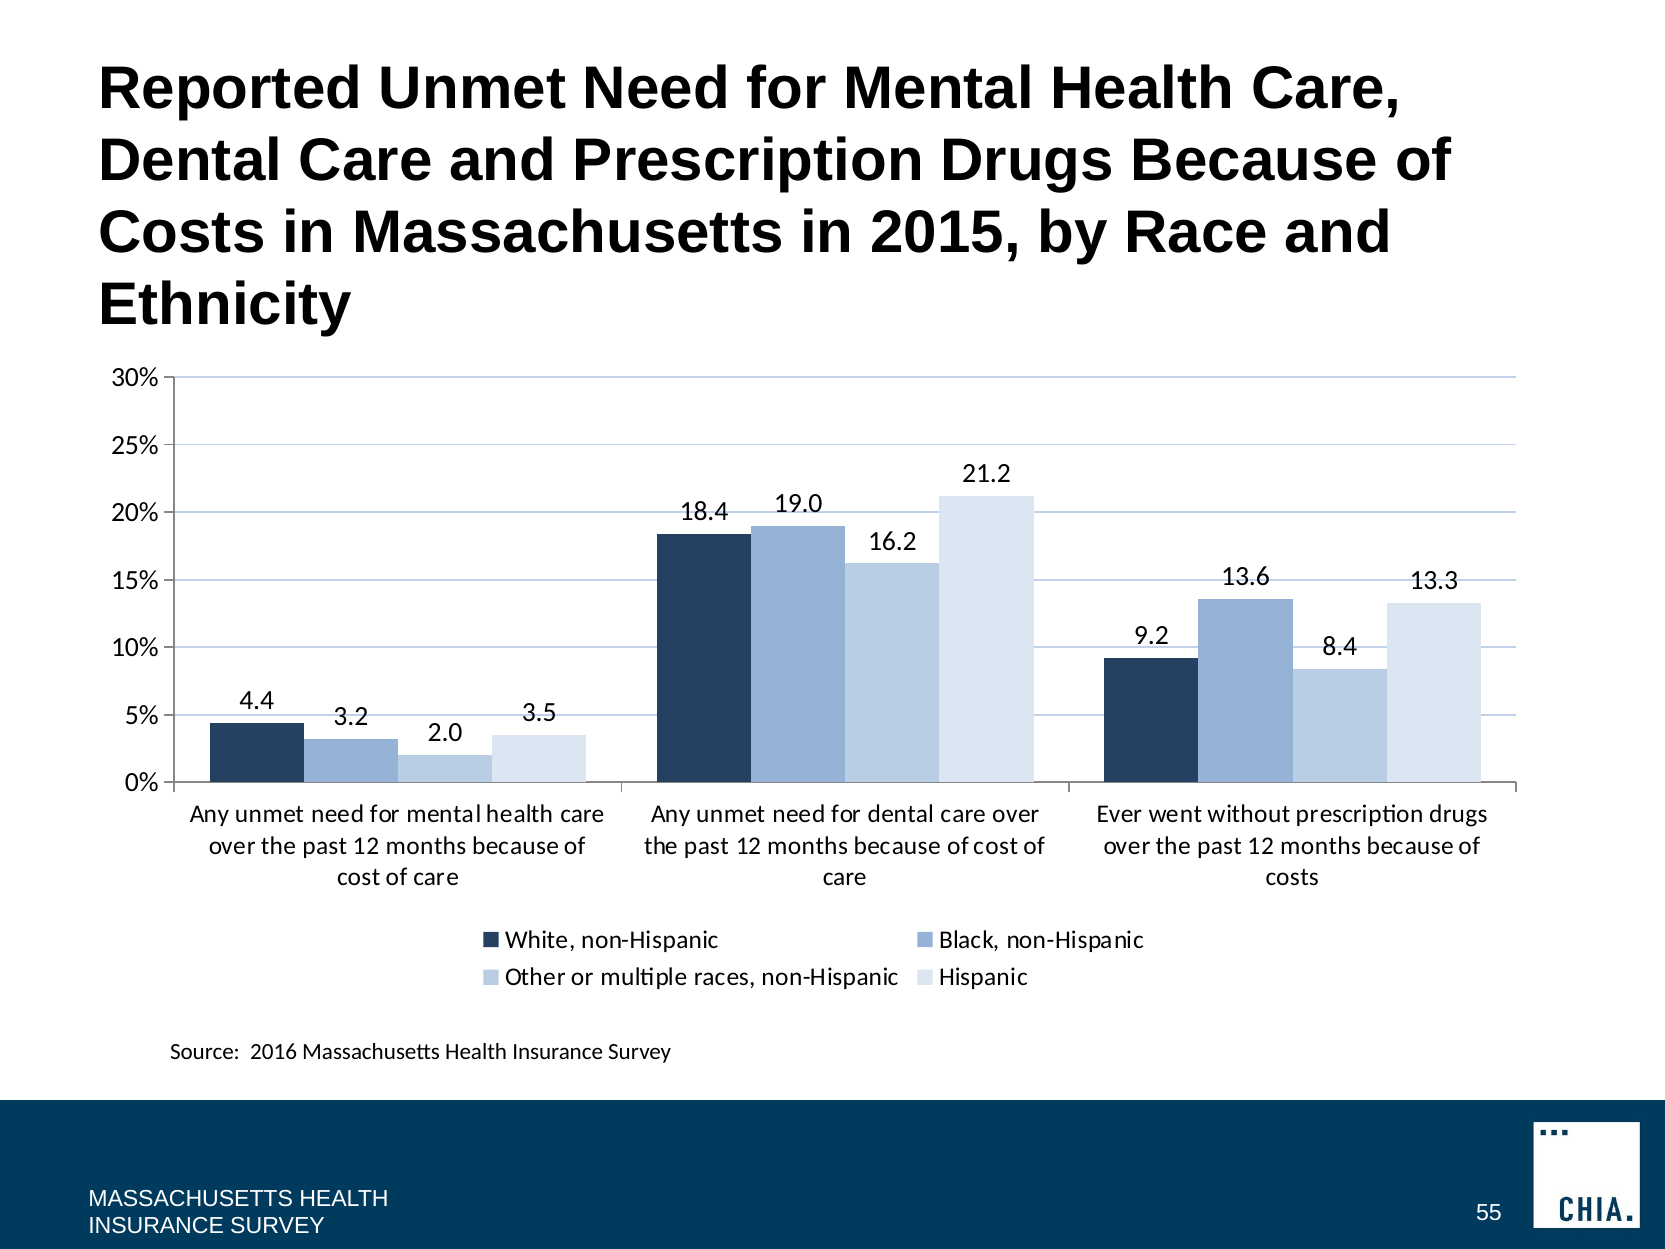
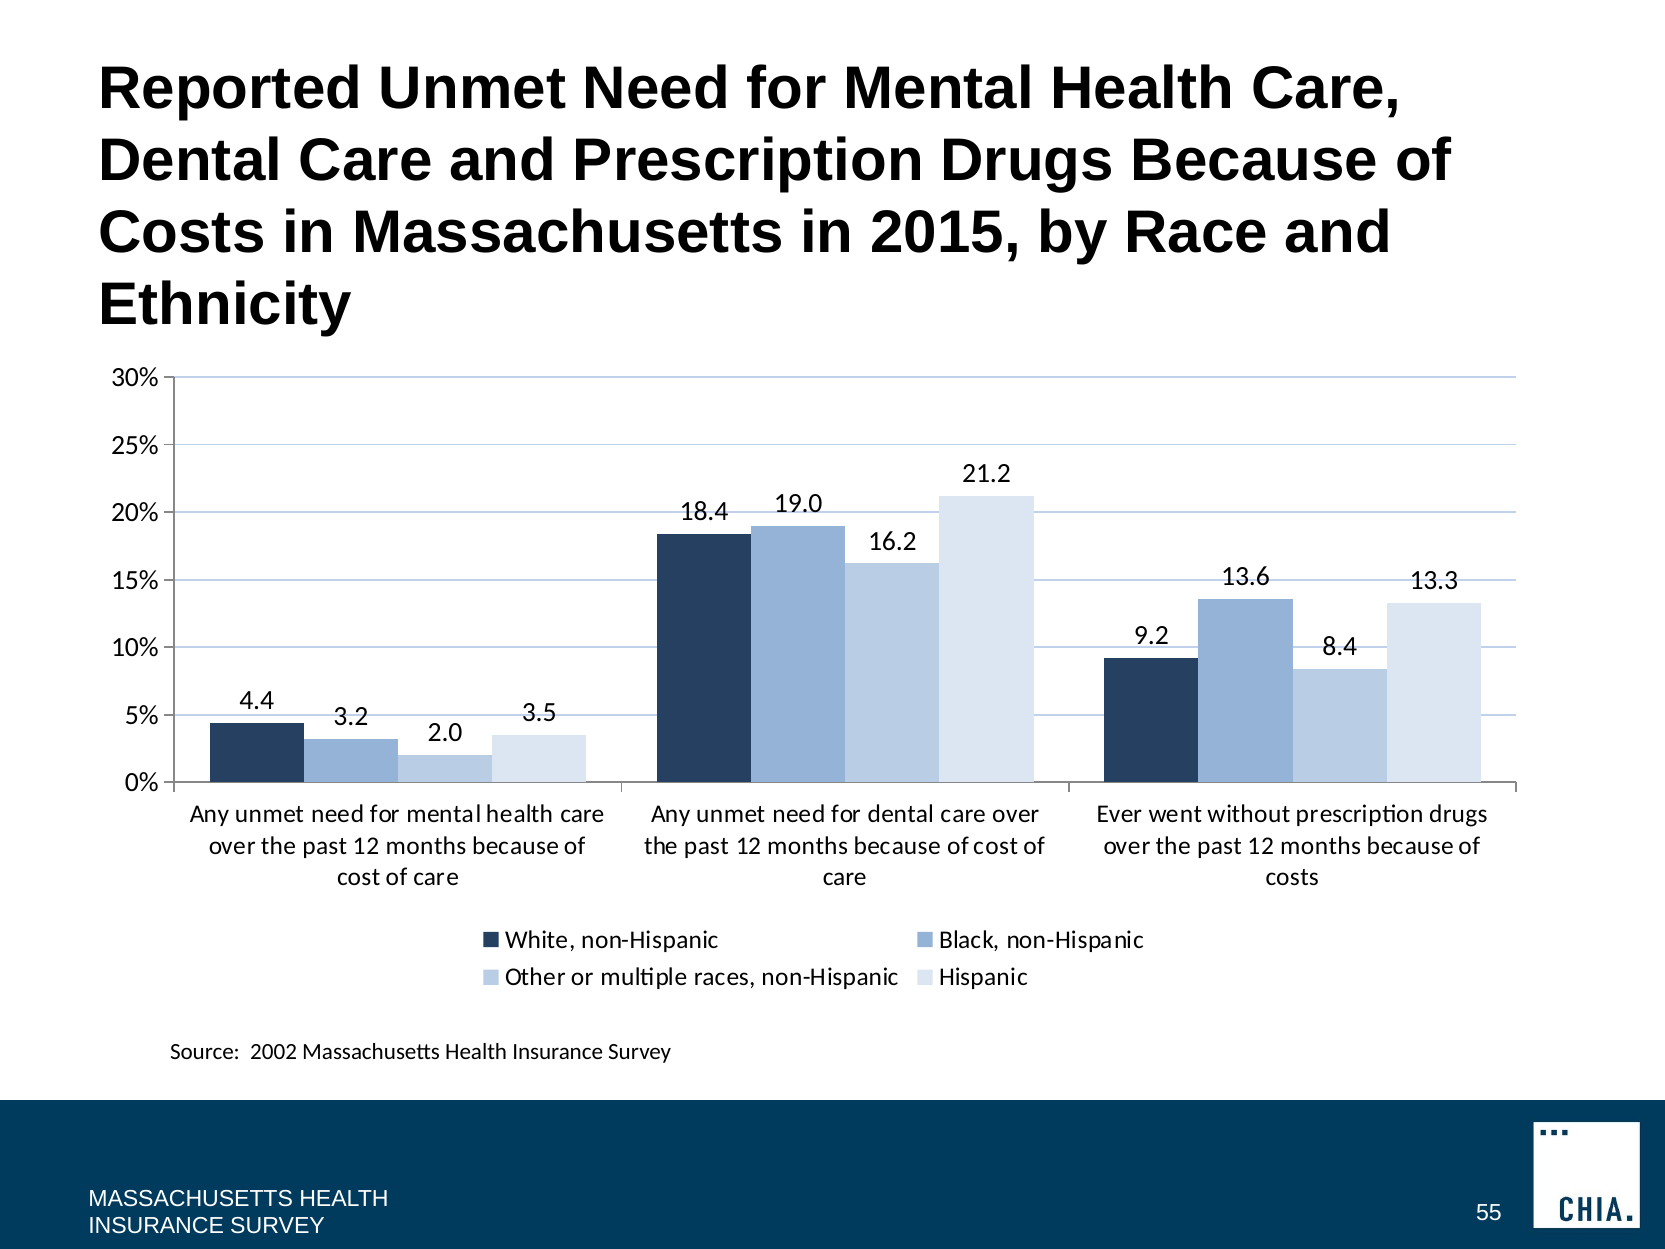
2016: 2016 -> 2002
